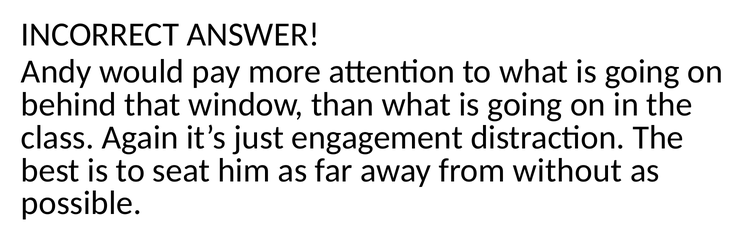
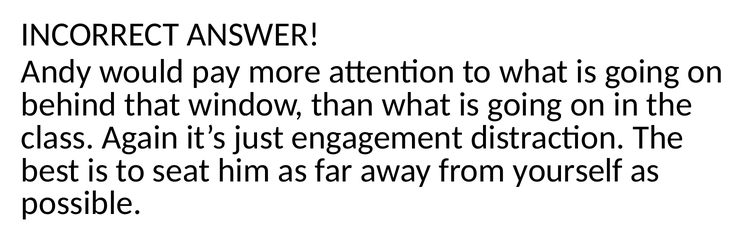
without: without -> yourself
